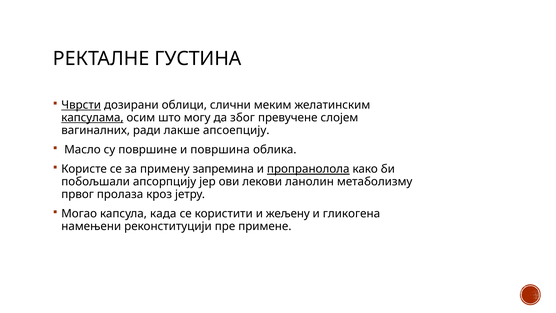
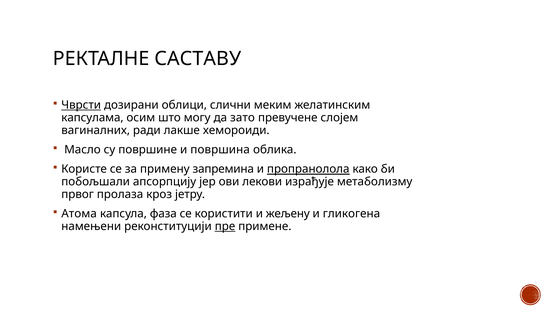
ГУСТИНА: ГУСТИНА -> САСТАВУ
капсулама underline: present -> none
због: због -> зато
апсоепцију: апсоепцију -> хемороиди
ланолин: ланолин -> израђује
Могао: Могао -> Атома
када: када -> фаза
пре underline: none -> present
